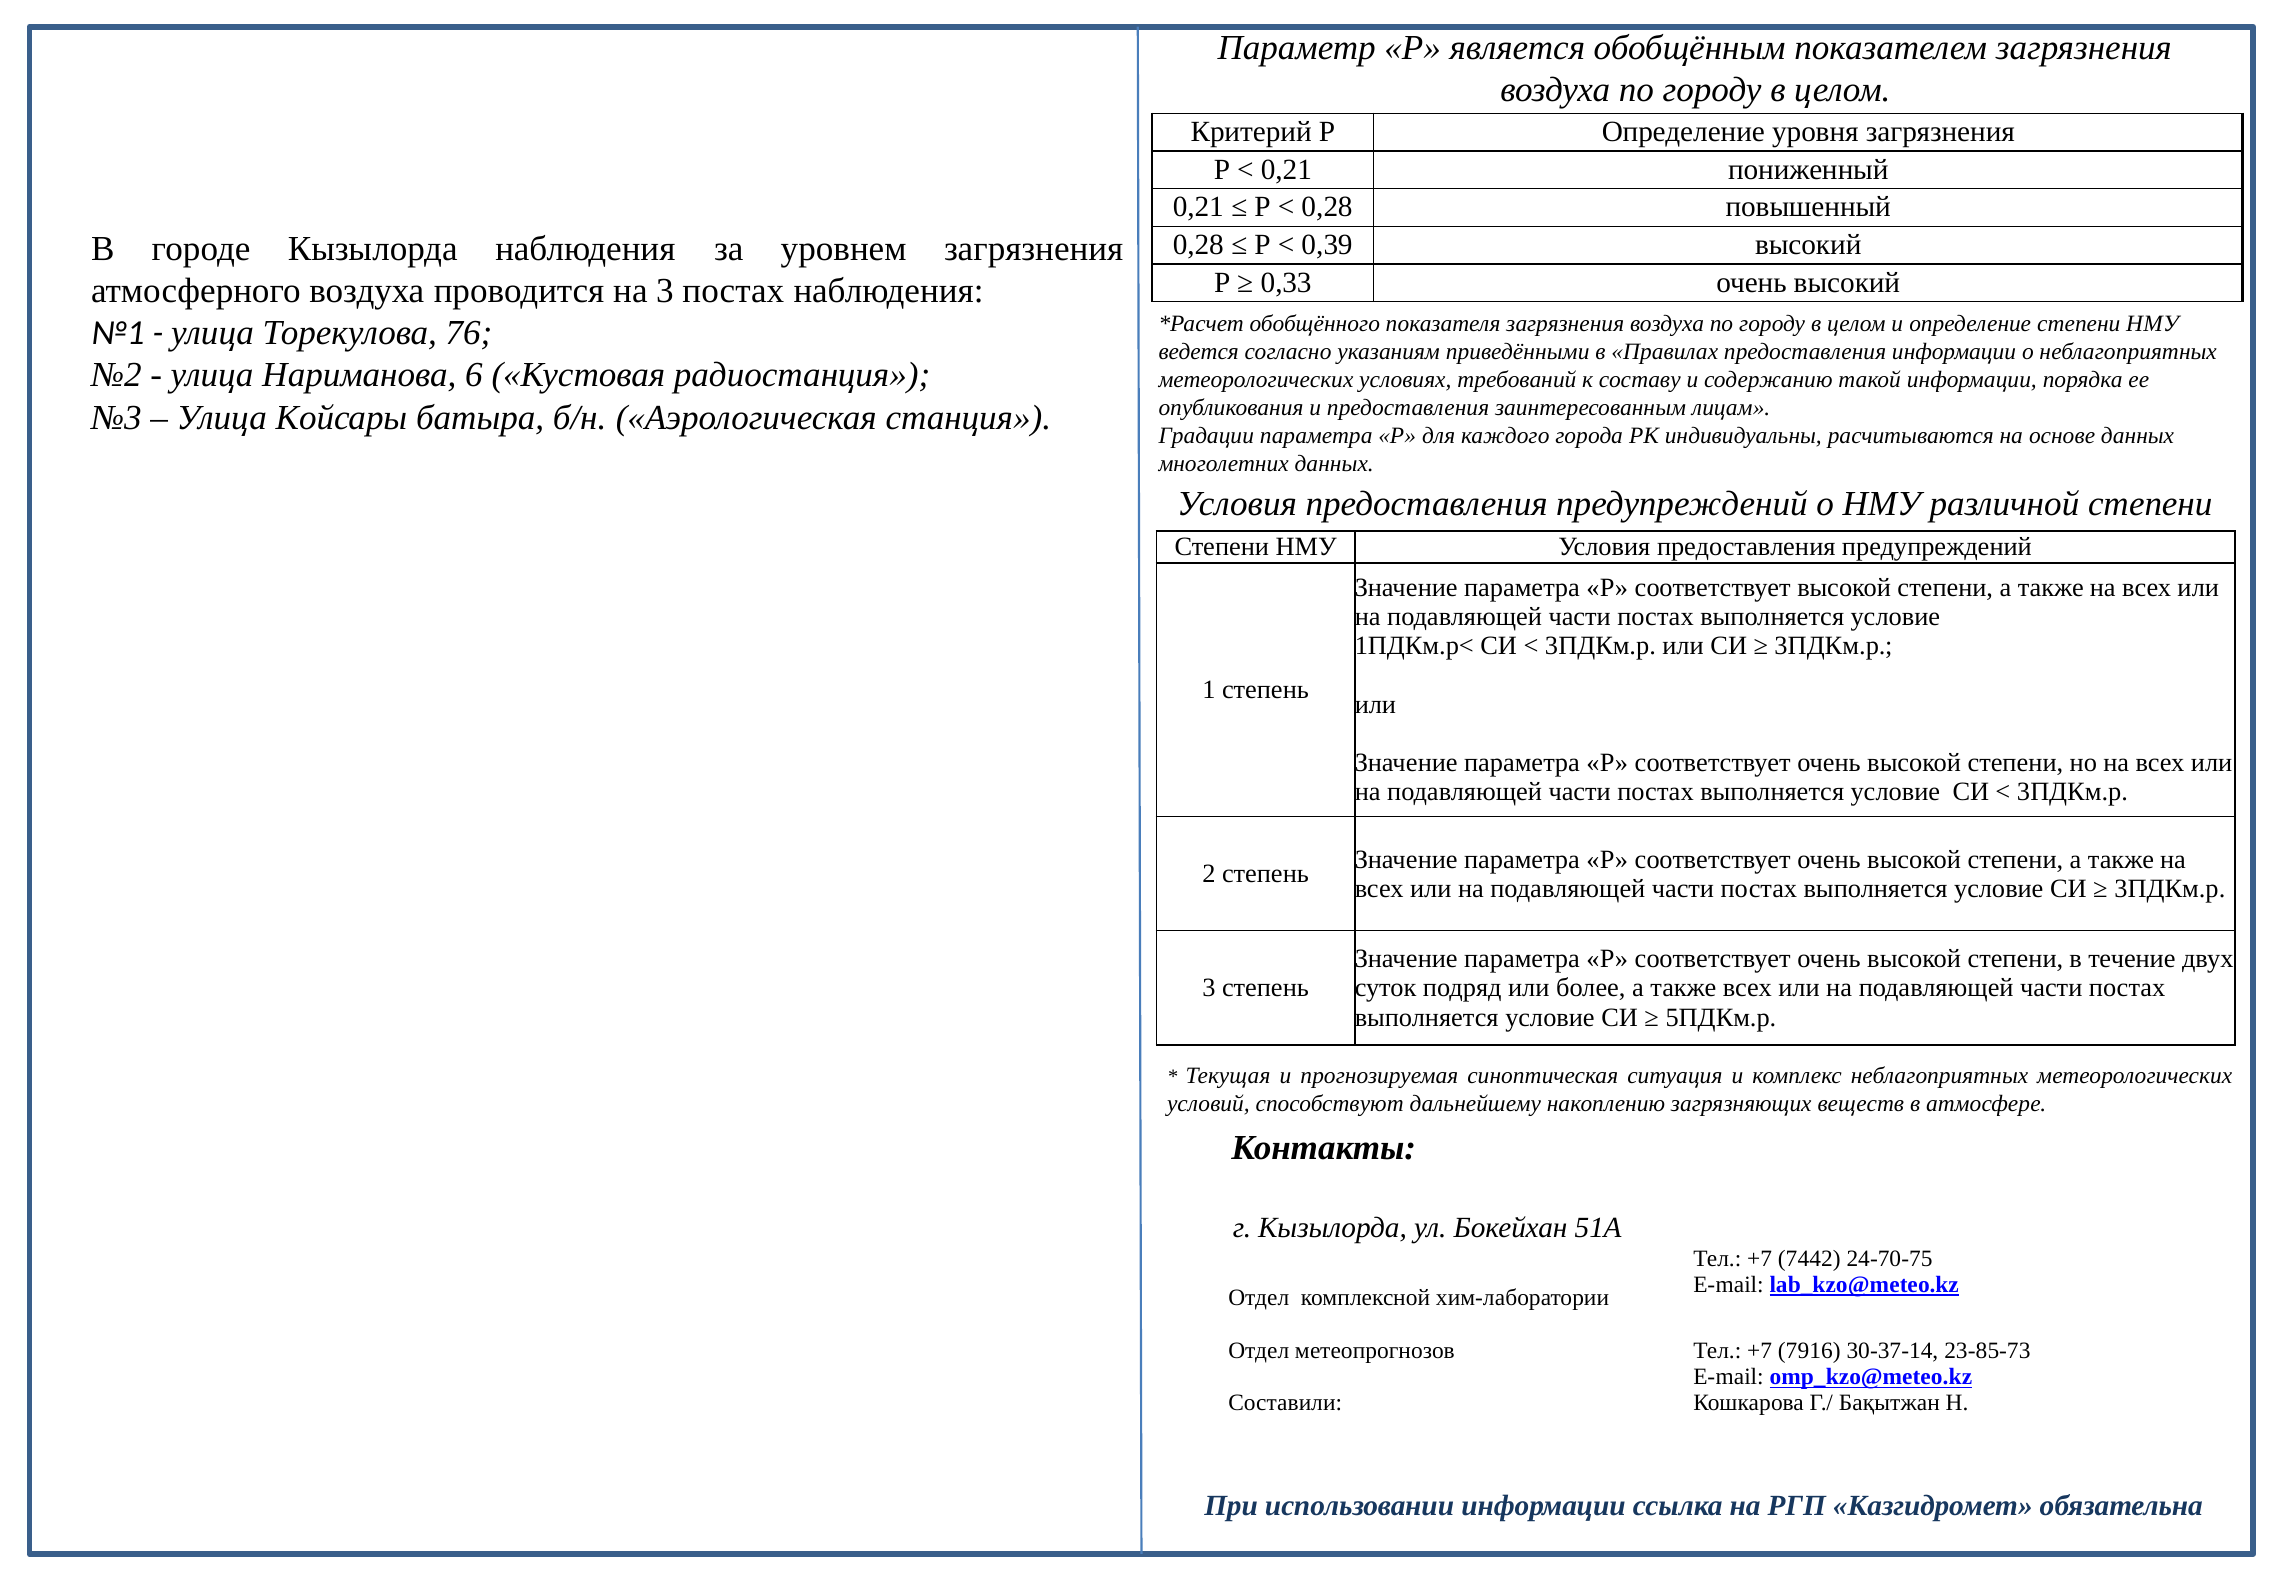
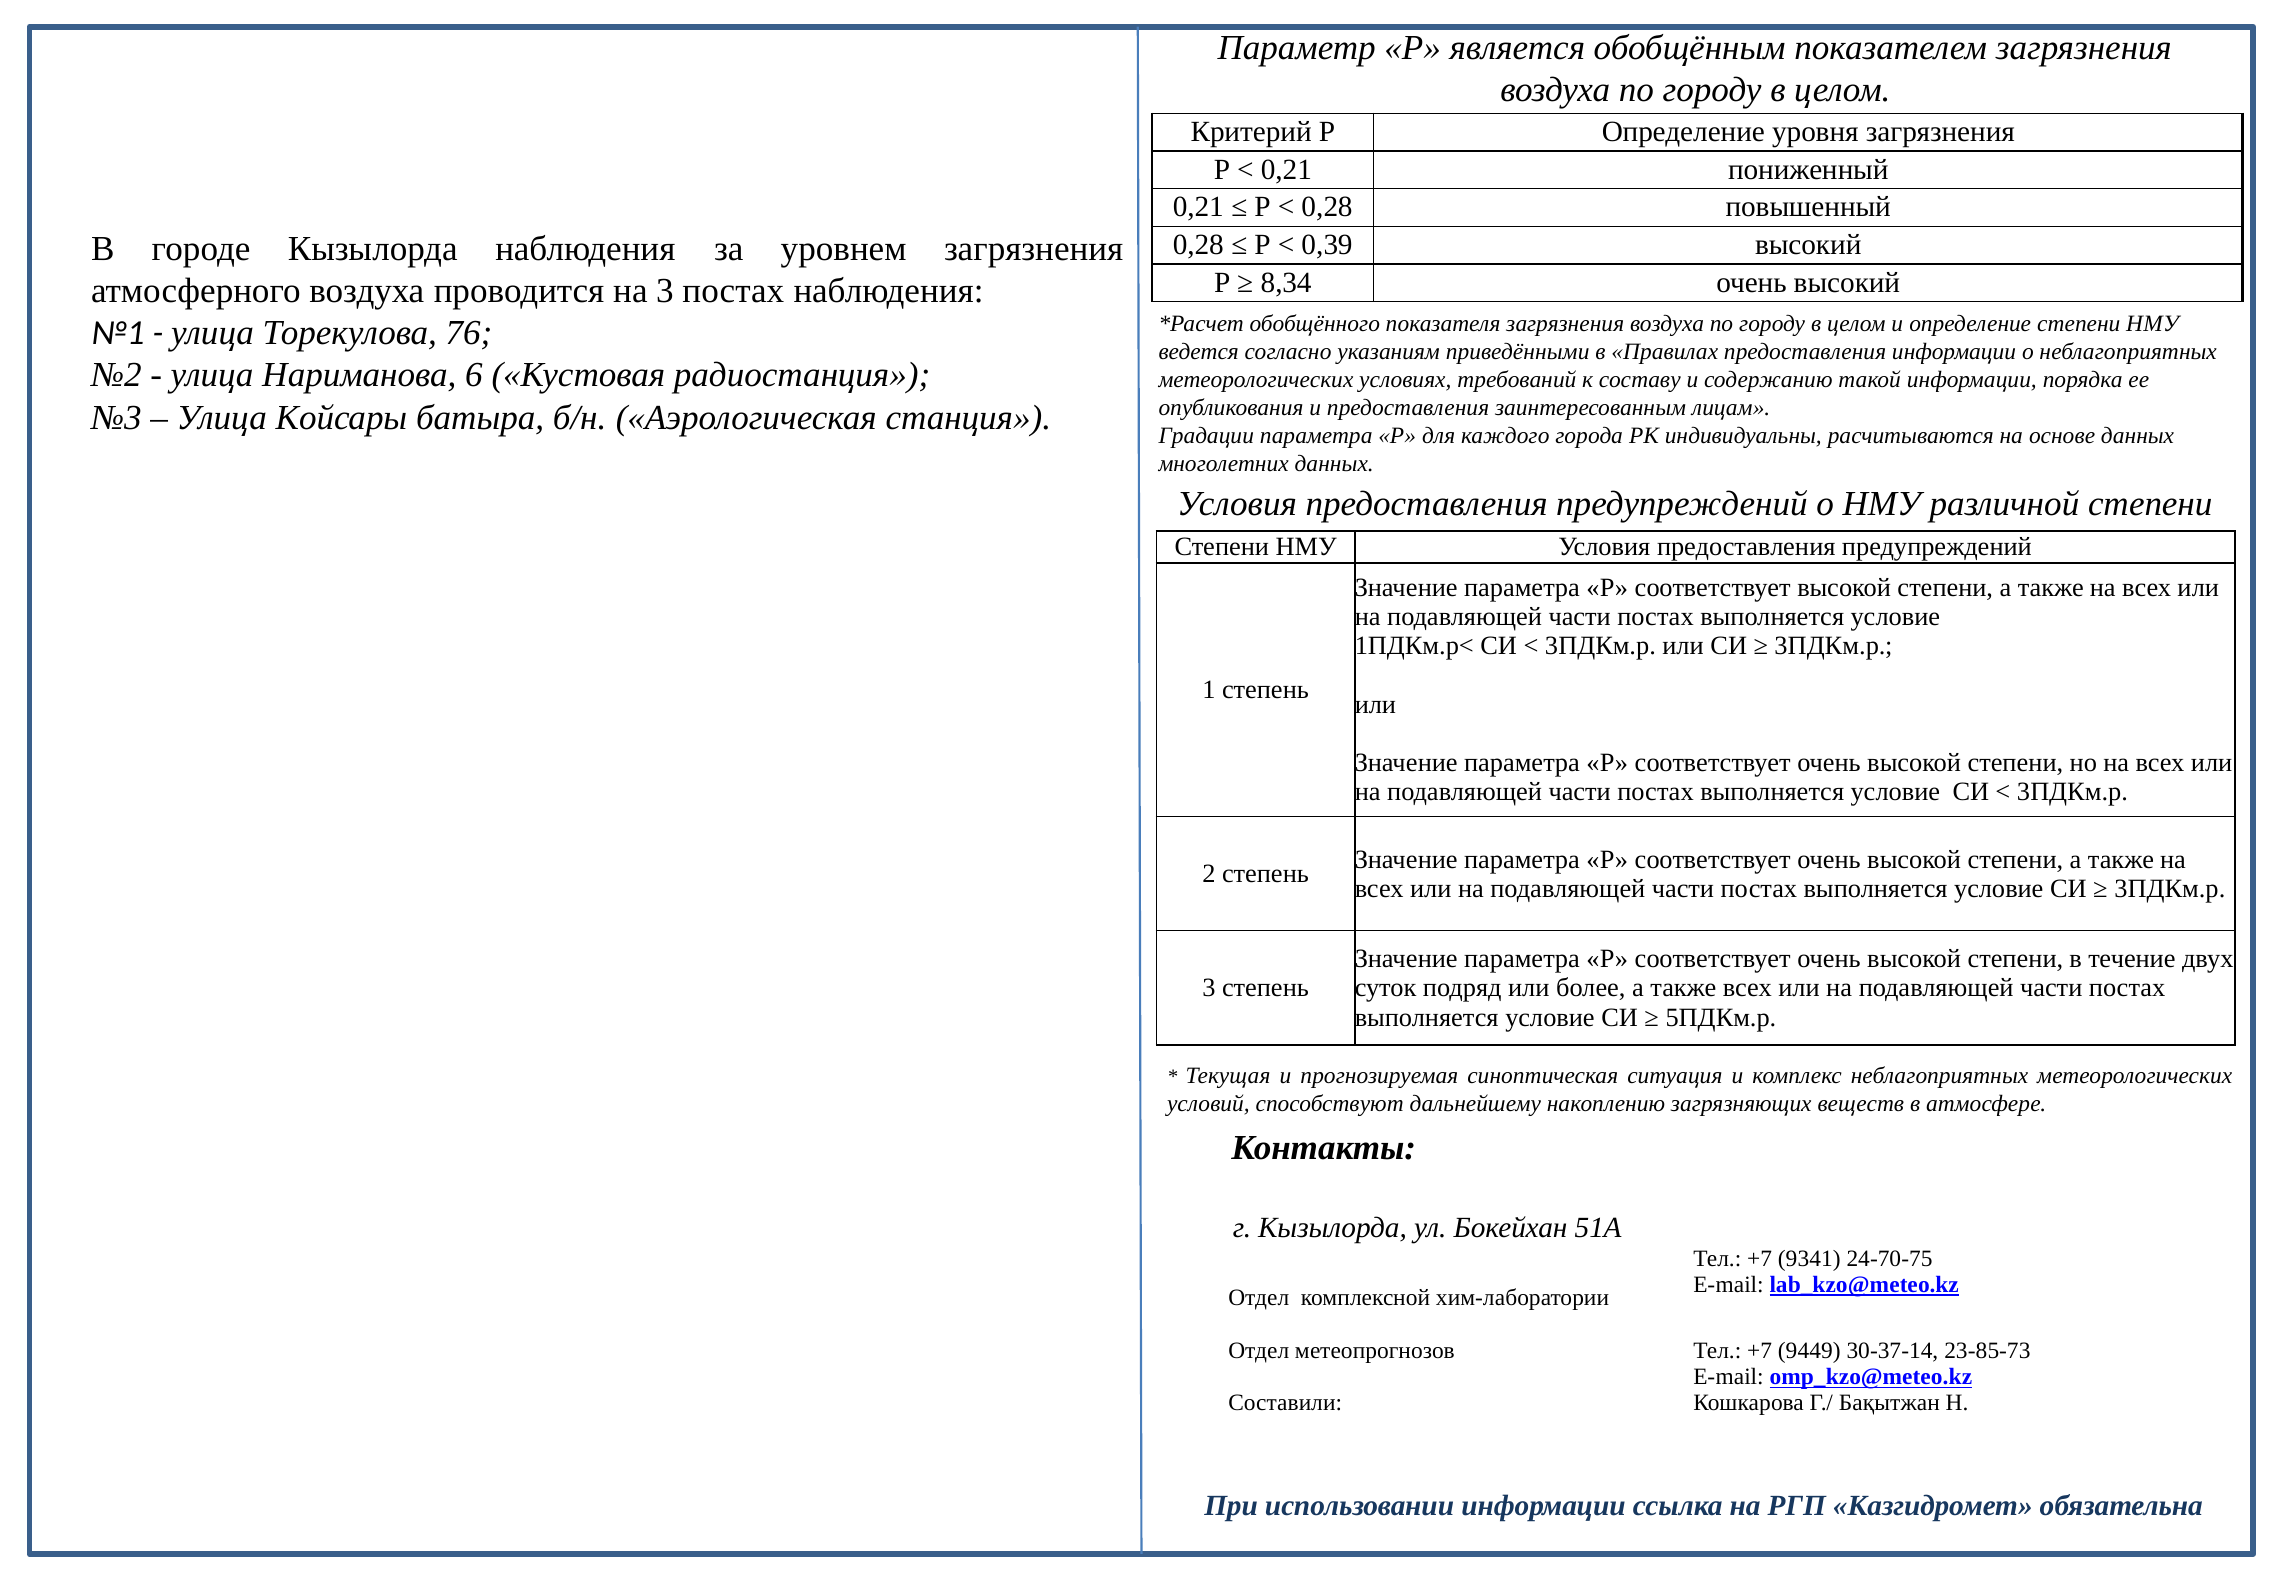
0,33: 0,33 -> 8,34
7442: 7442 -> 9341
7916: 7916 -> 9449
